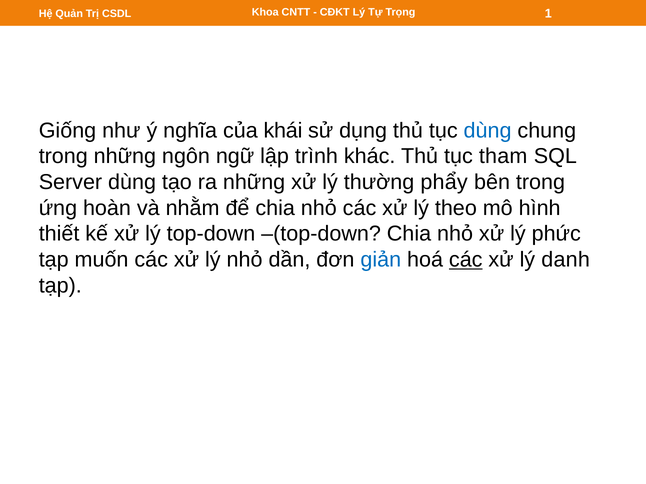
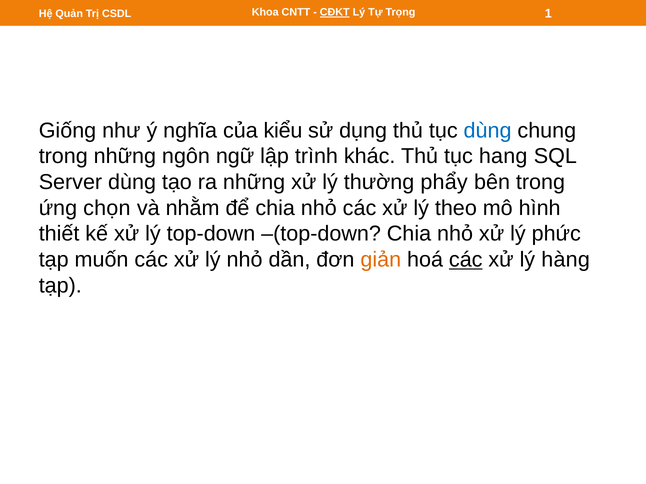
CĐKT underline: none -> present
khái: khái -> kiểu
tham: tham -> hang
hoàn: hoàn -> chọn
giản colour: blue -> orange
danh: danh -> hàng
